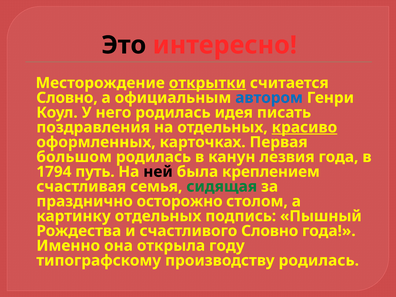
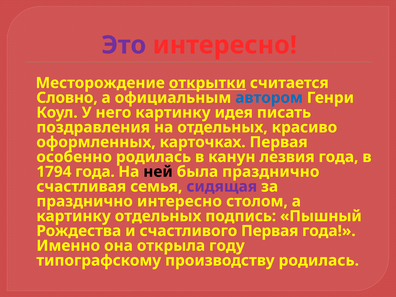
Это colour: black -> purple
него родилась: родилась -> картинку
красиво underline: present -> none
большом: большом -> особенно
1794 путь: путь -> года
была креплением: креплением -> празднично
сидящая colour: green -> purple
празднично осторожно: осторожно -> интересно
счастливого Словно: Словно -> Первая
